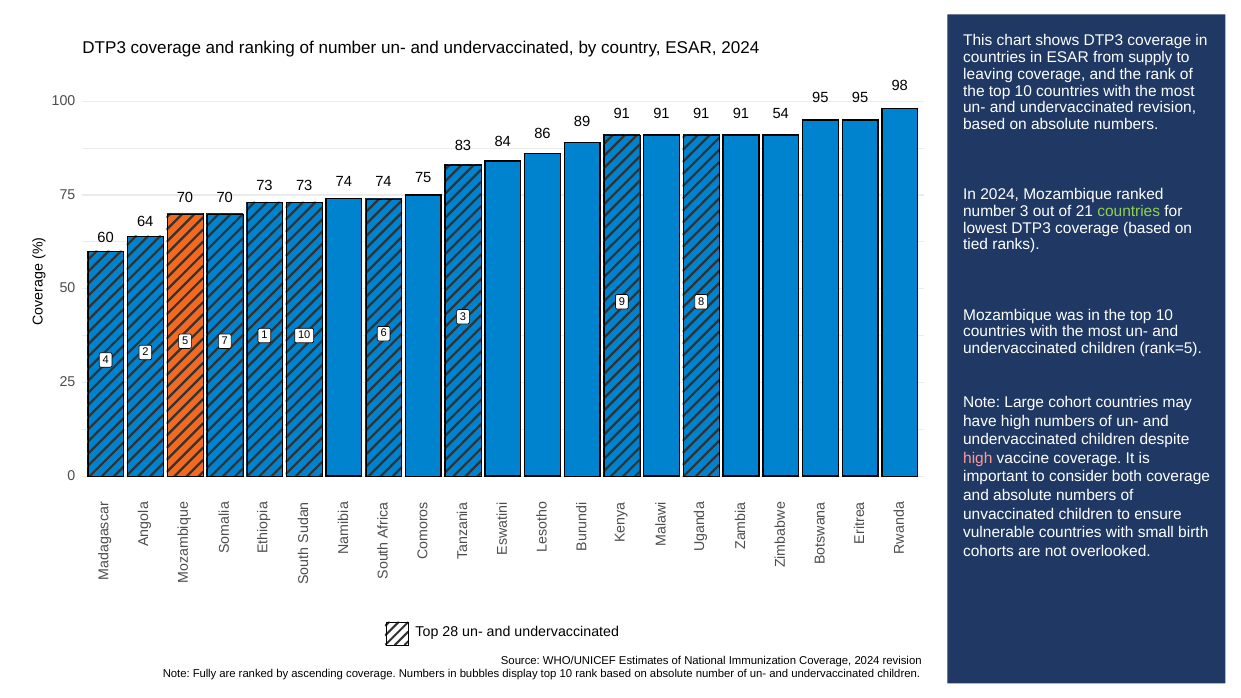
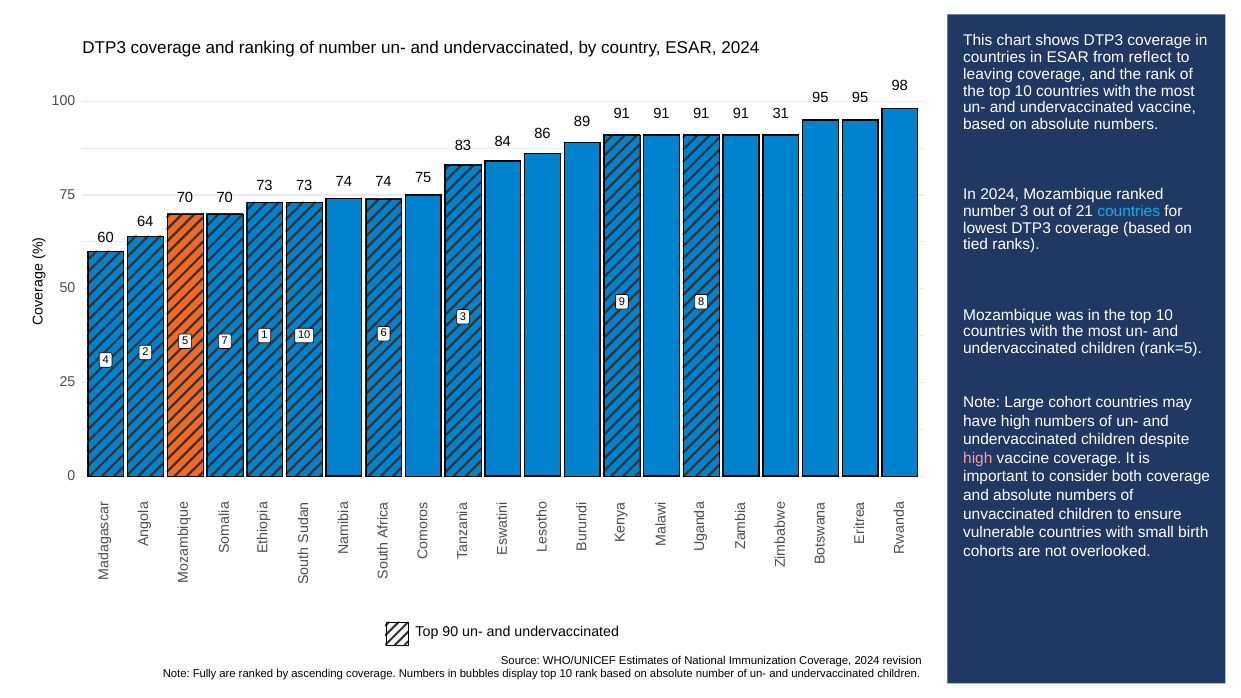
supply: supply -> reflect
undervaccinated revision: revision -> vaccine
54: 54 -> 31
countries at (1129, 211) colour: light green -> light blue
28: 28 -> 90
